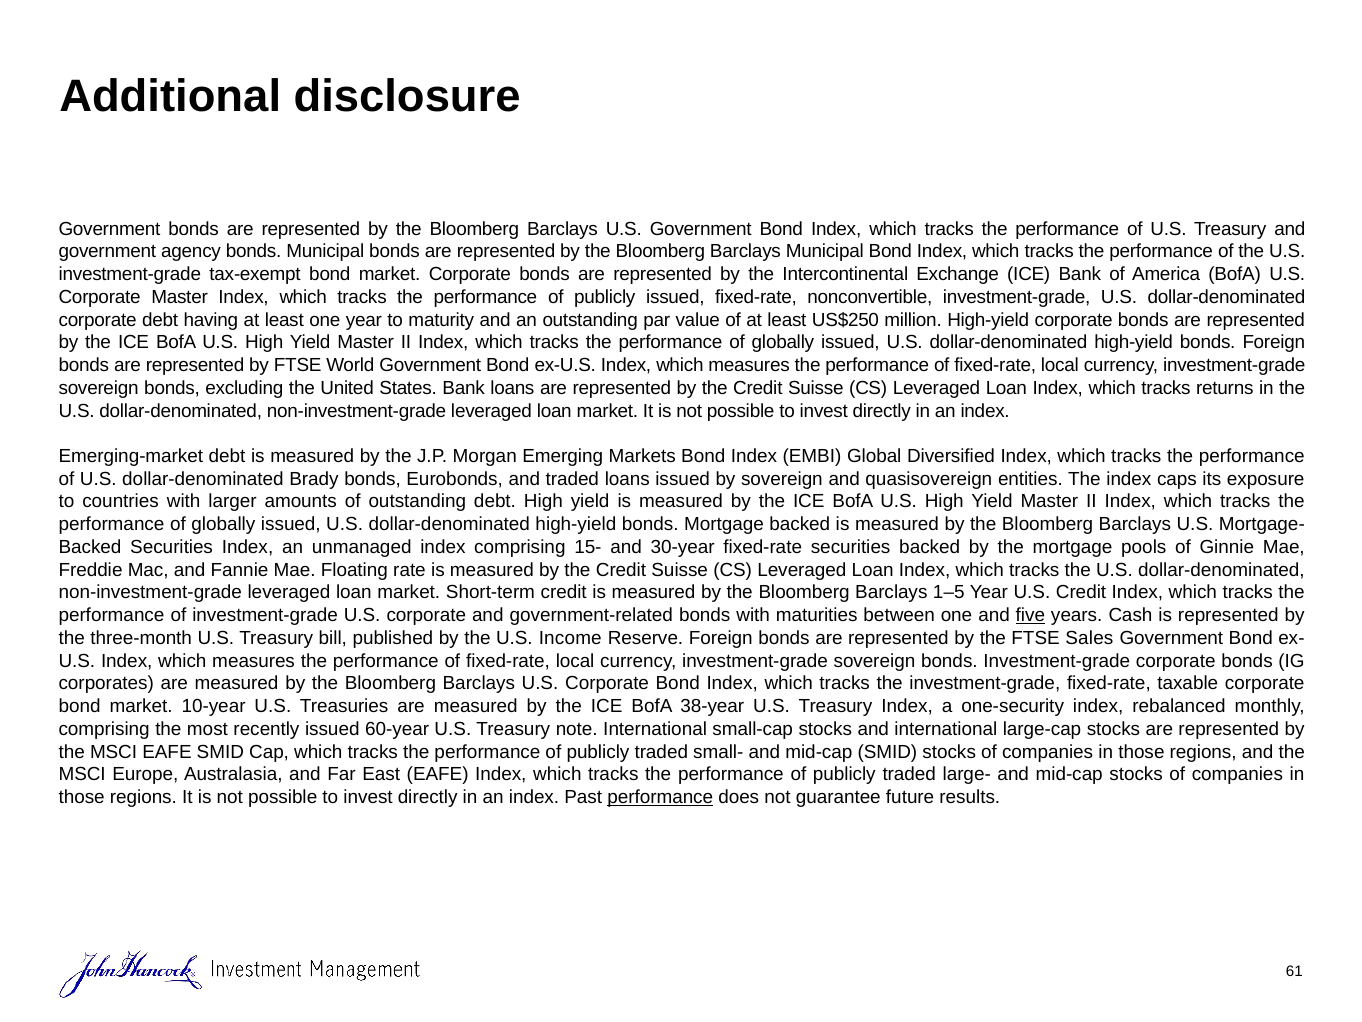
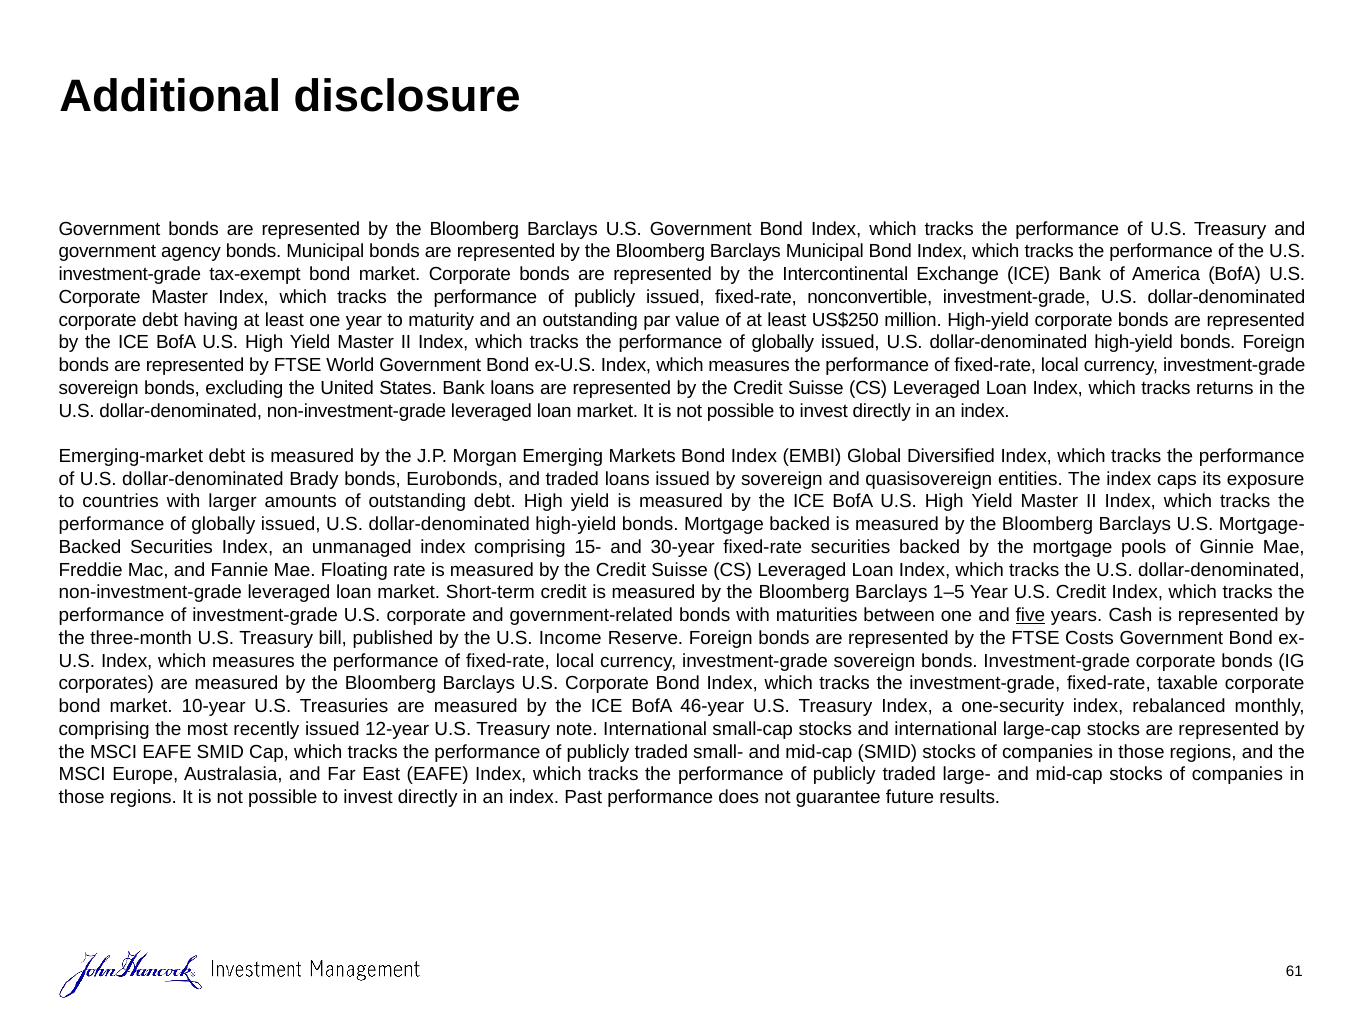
Sales: Sales -> Costs
38-year: 38-year -> 46-year
60-year: 60-year -> 12-year
performance at (660, 797) underline: present -> none
